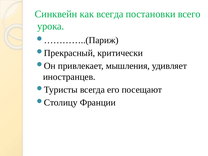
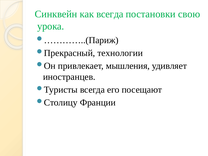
всего: всего -> свою
критически: критически -> технологии
